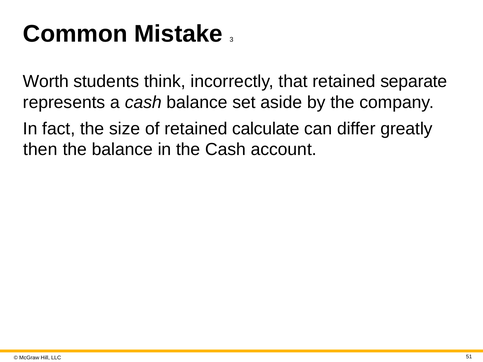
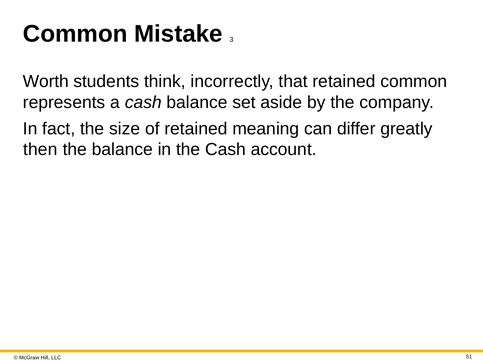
retained separate: separate -> common
calculate: calculate -> meaning
